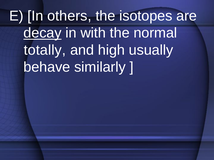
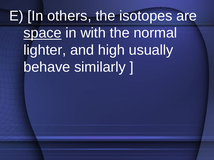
decay: decay -> space
totally: totally -> lighter
